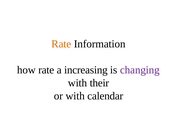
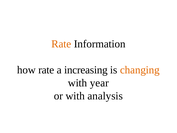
changing colour: purple -> orange
their: their -> year
calendar: calendar -> analysis
